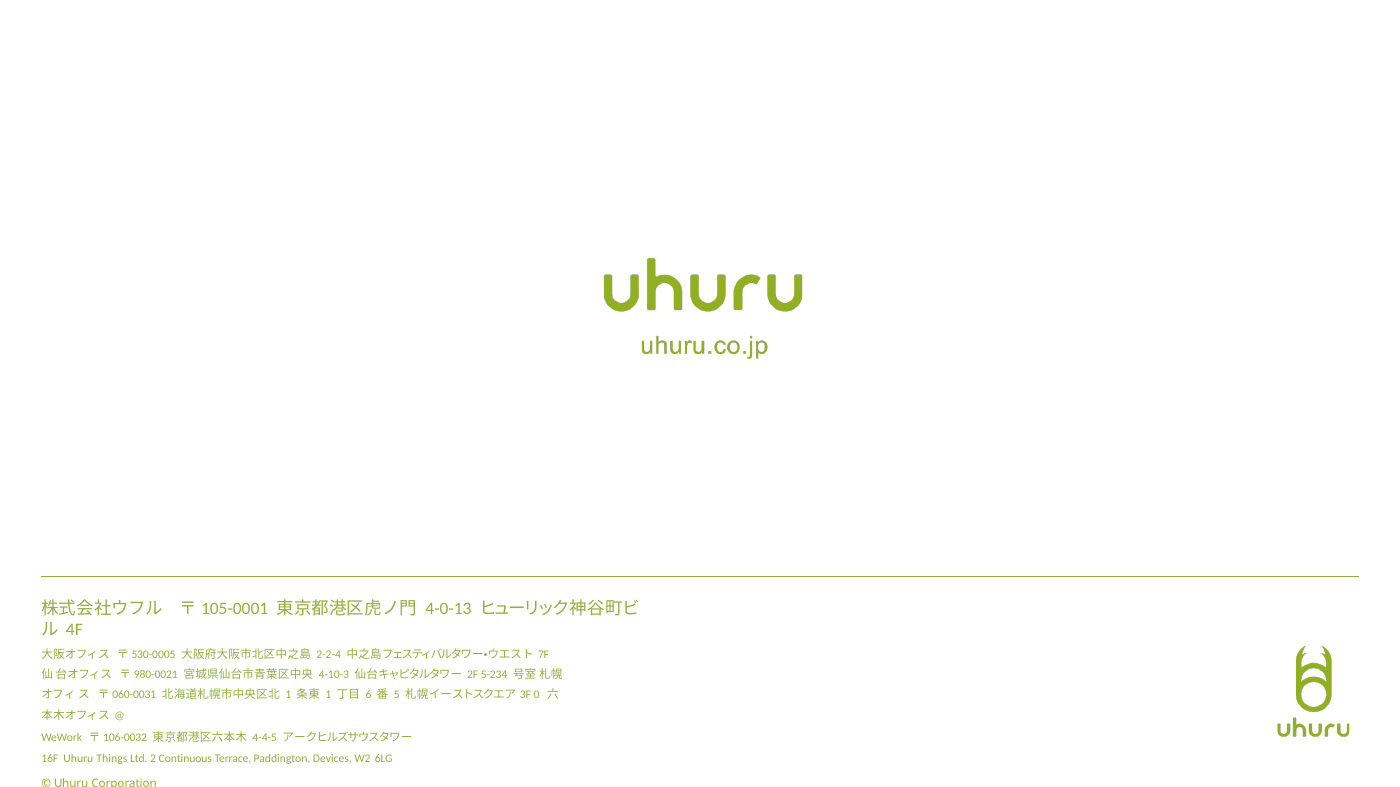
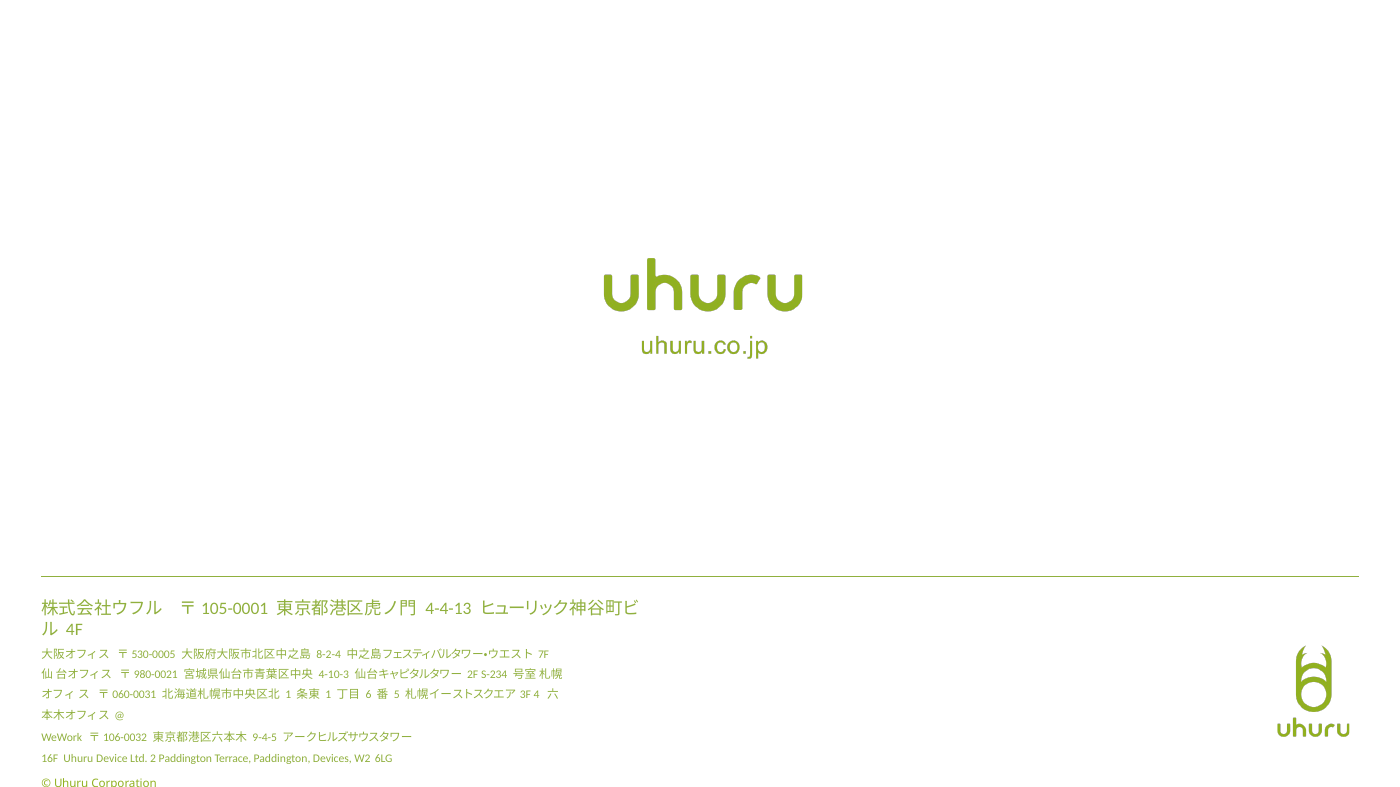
4-0-13: 4-0-13 -> 4-4-13
2-2-4: 2-2-4 -> 8-2-4
0: 0 -> 4
4-4-5: 4-4-5 -> 9-4-5
Things: Things -> Device
2 Continuous: Continuous -> Paddington
